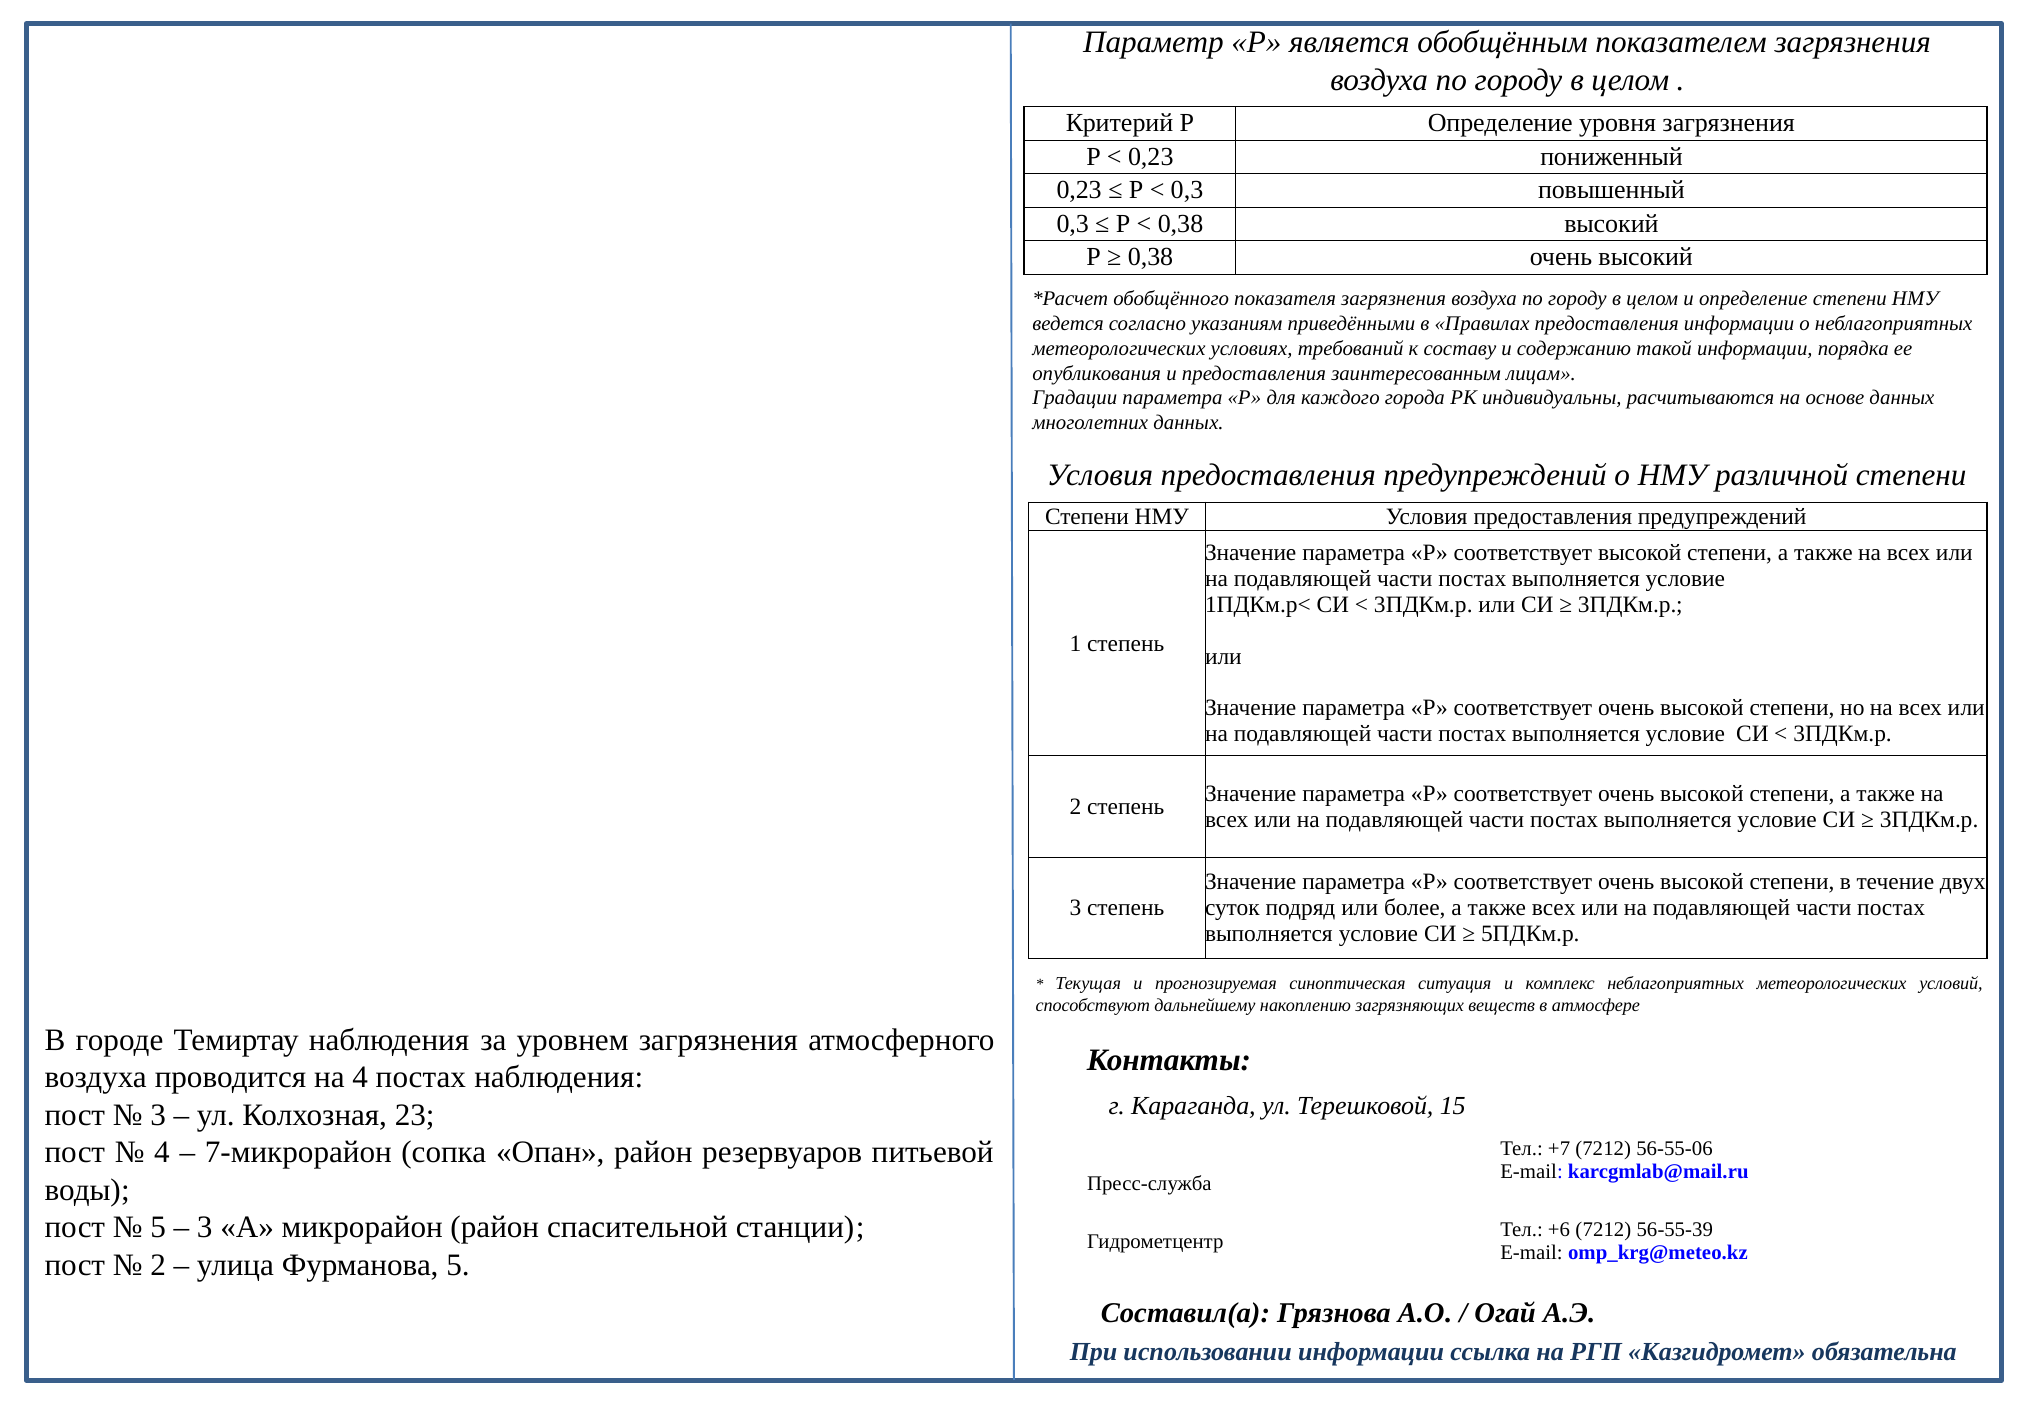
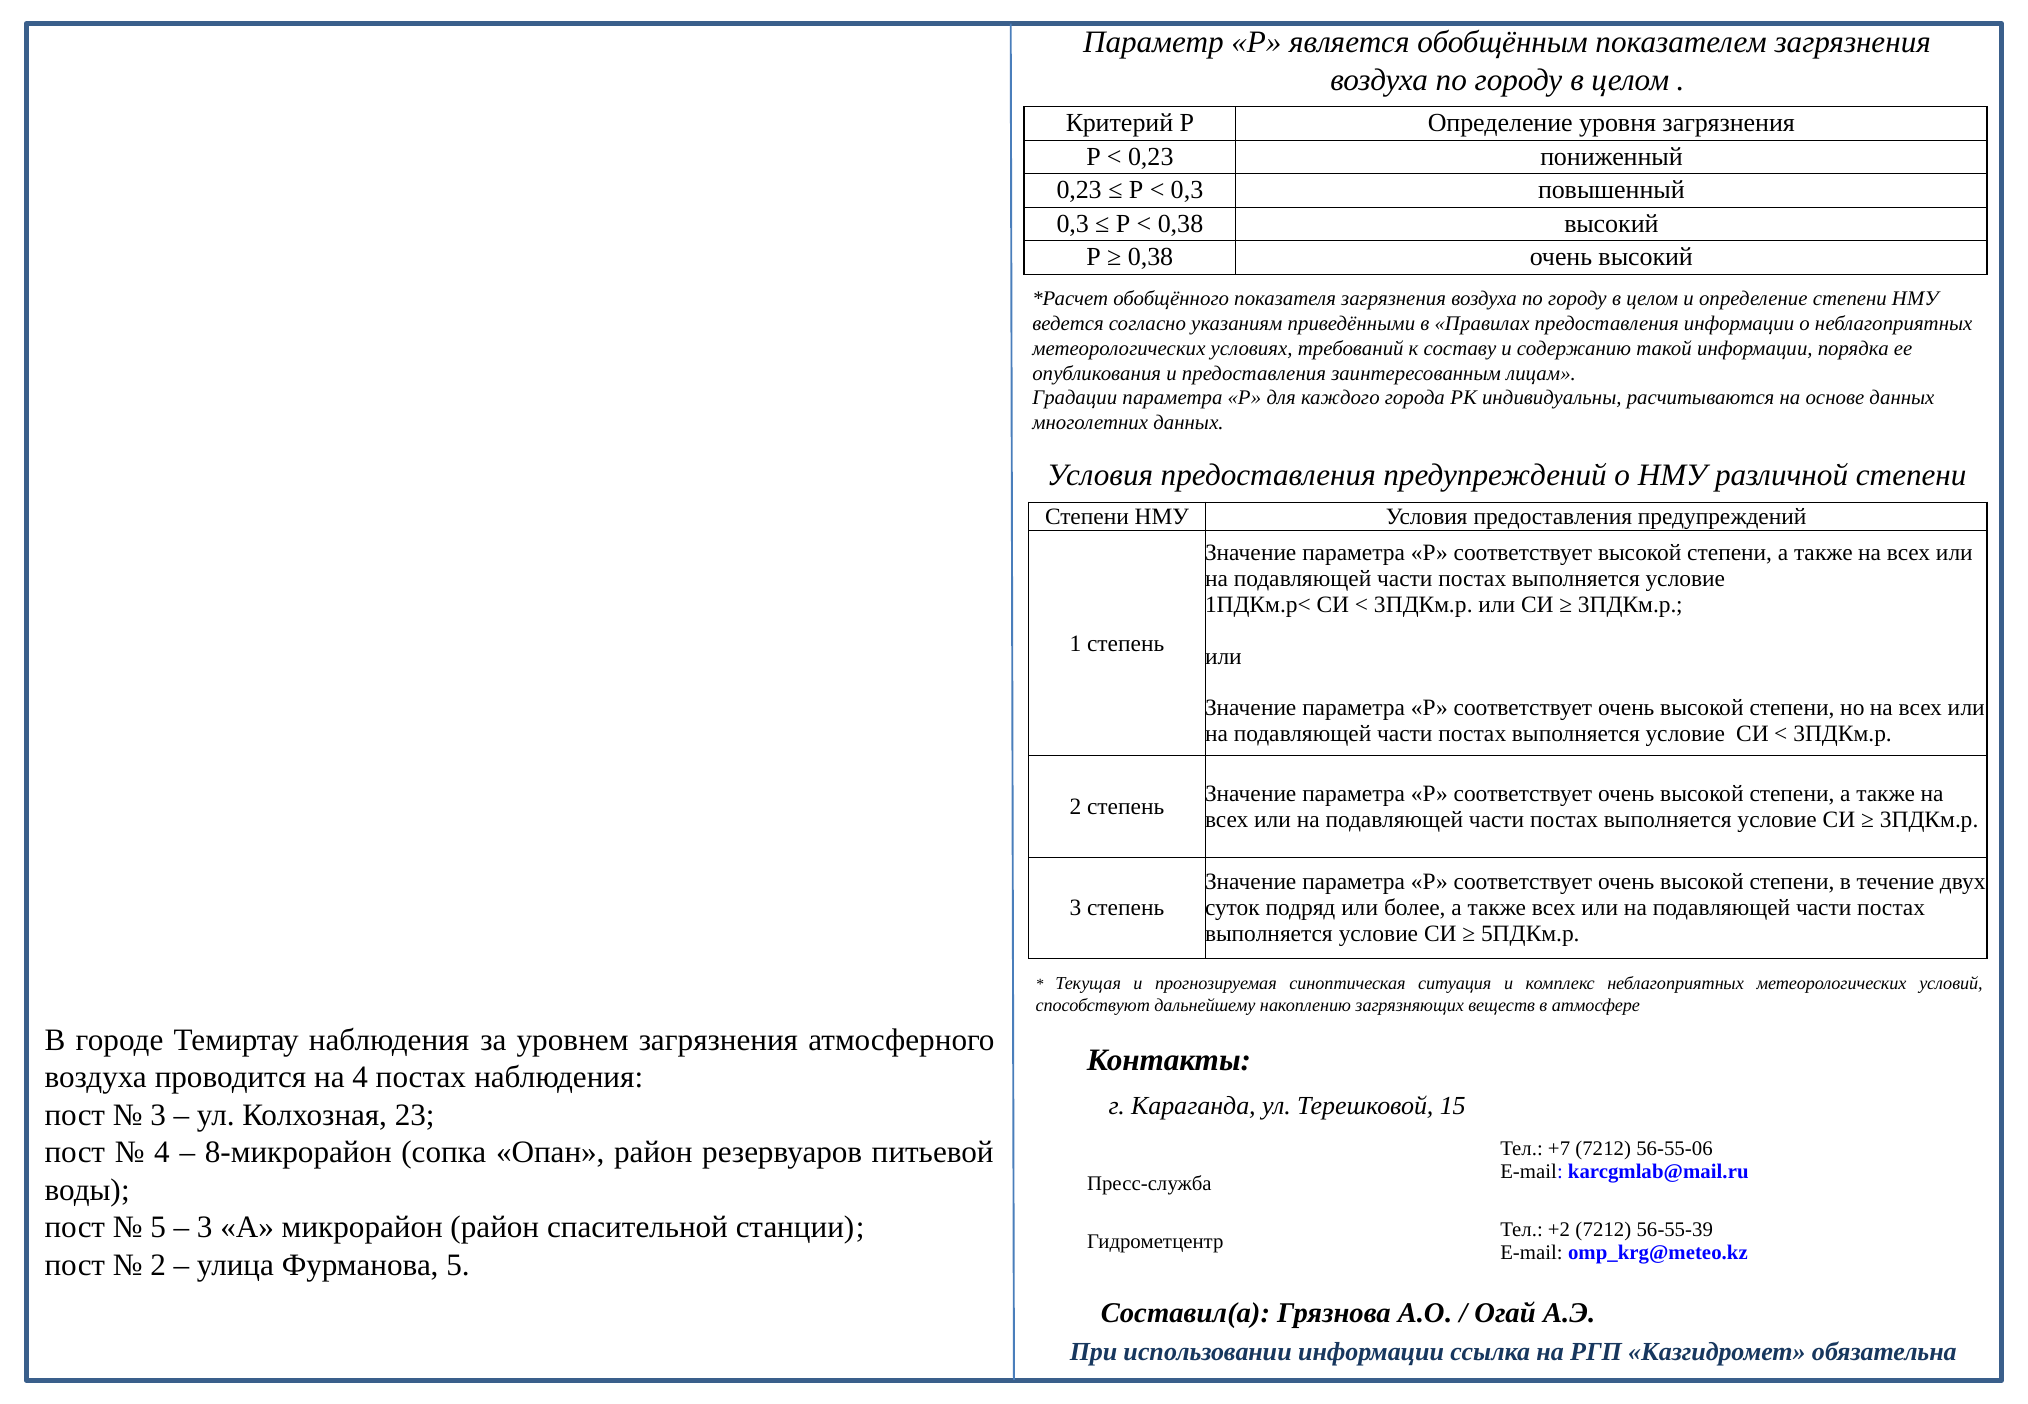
7-микрорайон: 7-микрорайон -> 8-микрорайон
+6: +6 -> +2
